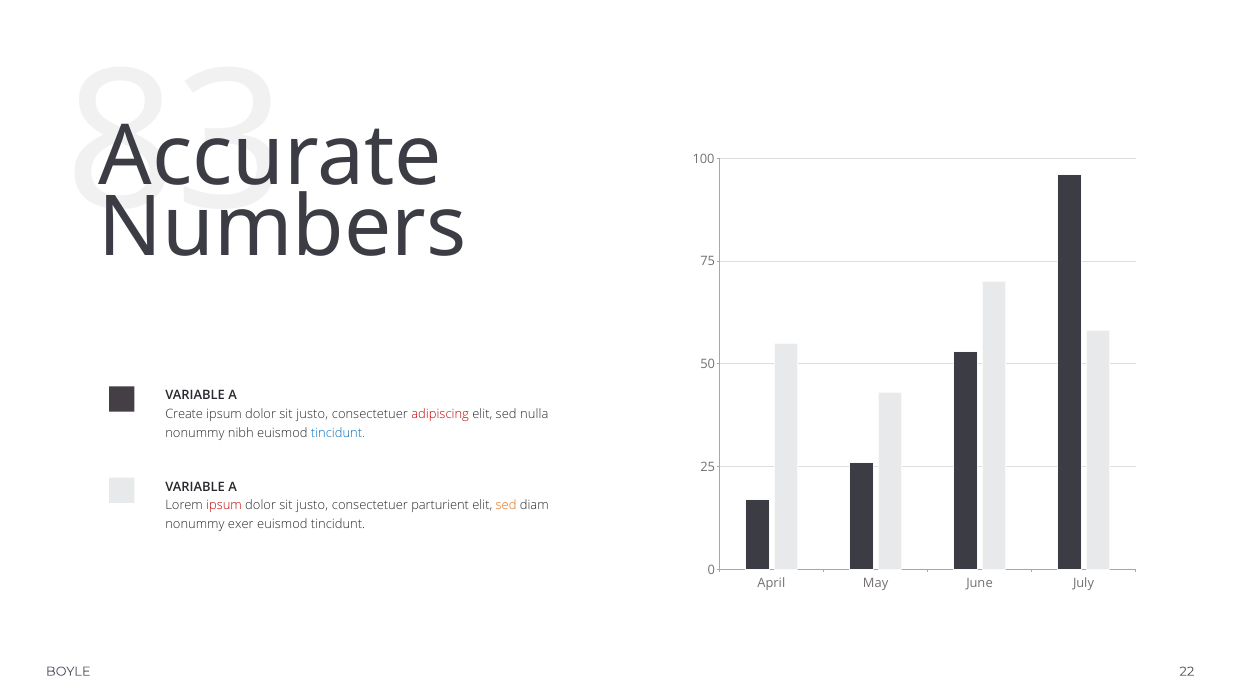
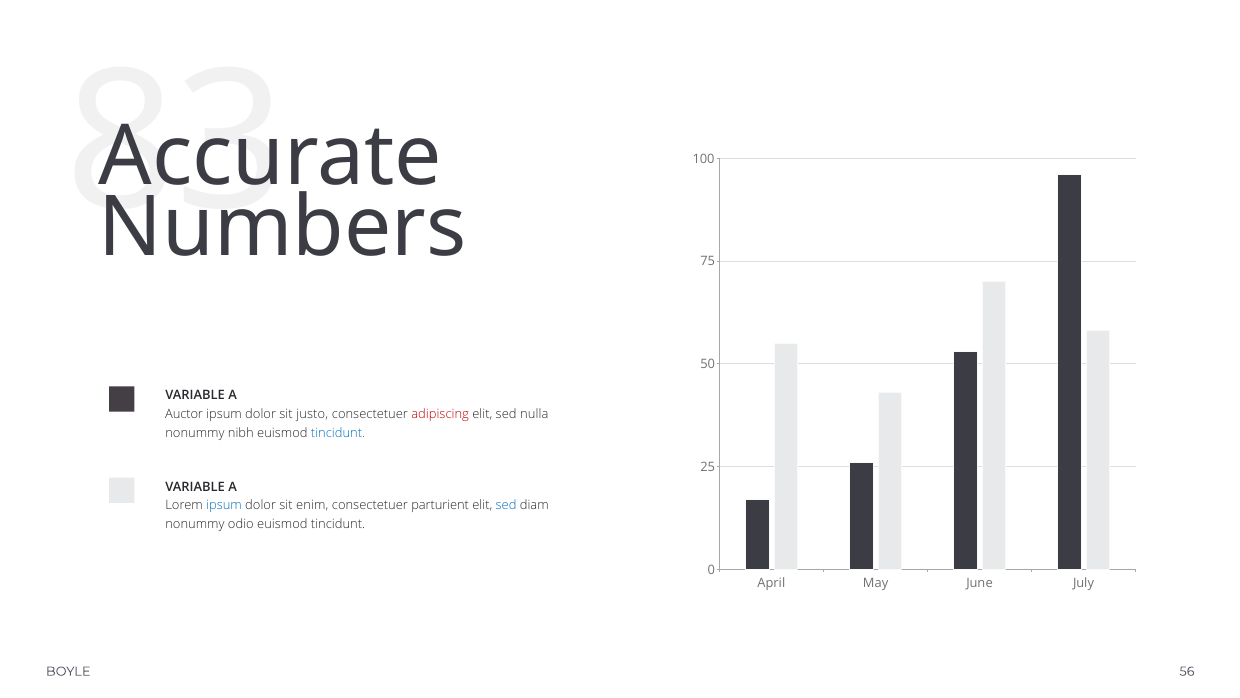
Create: Create -> Auctor
ipsum at (224, 505) colour: red -> blue
justo at (312, 505): justo -> enim
sed at (506, 505) colour: orange -> blue
exer: exer -> odio
22: 22 -> 56
